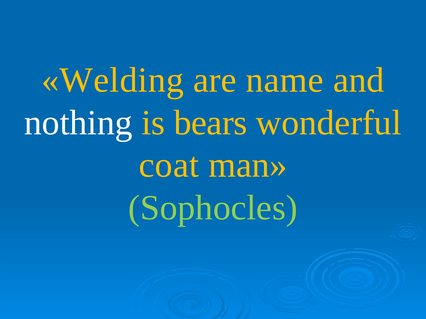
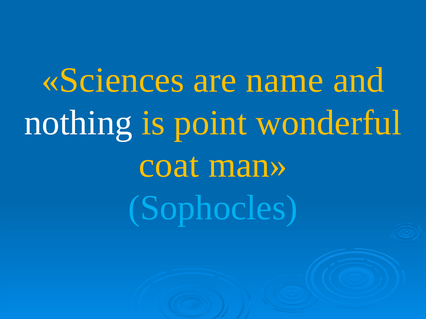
Welding: Welding -> Sciences
bears: bears -> point
Sophocles colour: light green -> light blue
